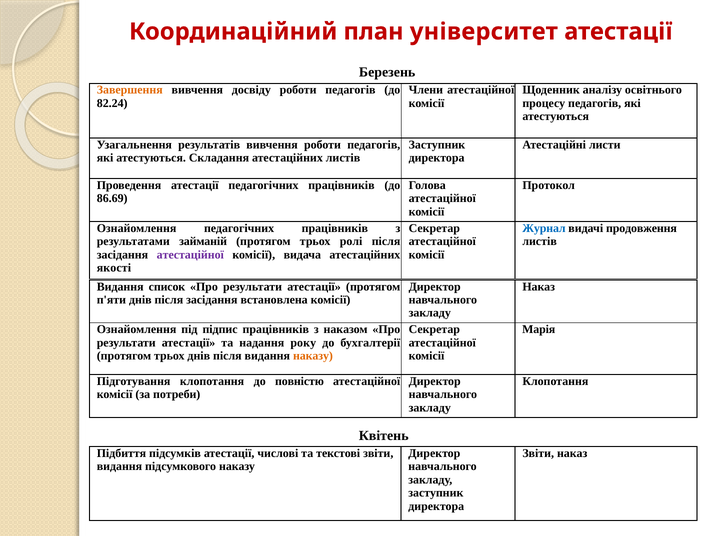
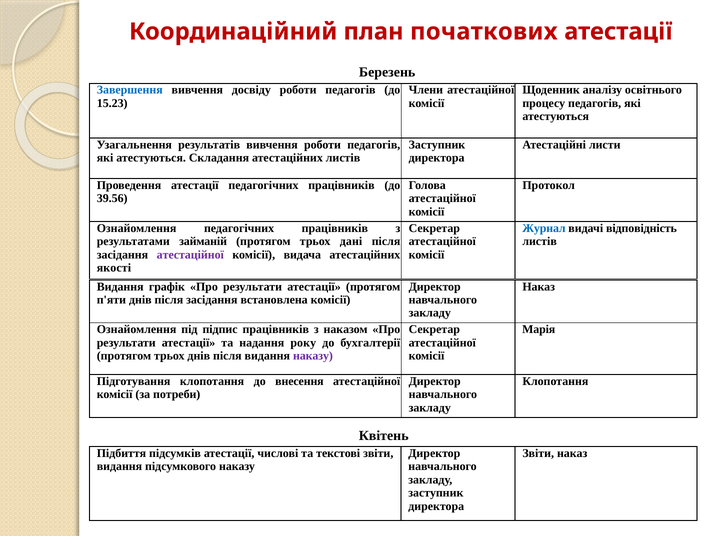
університет: університет -> початкових
Завершення colour: orange -> blue
82.24: 82.24 -> 15.23
86.69: 86.69 -> 39.56
продовження: продовження -> відповідність
ролі: ролі -> дані
список: список -> графік
наказу at (313, 356) colour: orange -> purple
повністю: повністю -> внесення
